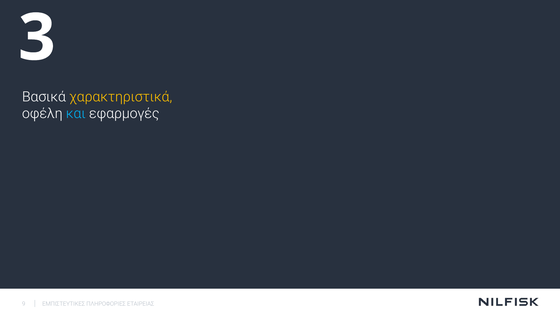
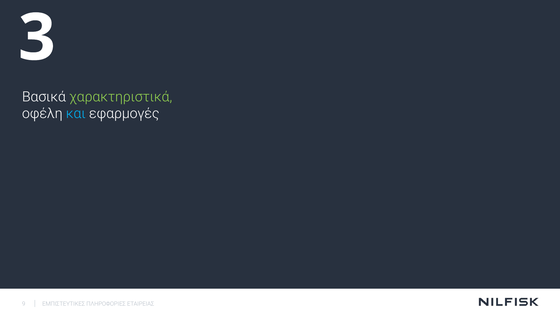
χαρακτηριστικά colour: yellow -> light green
